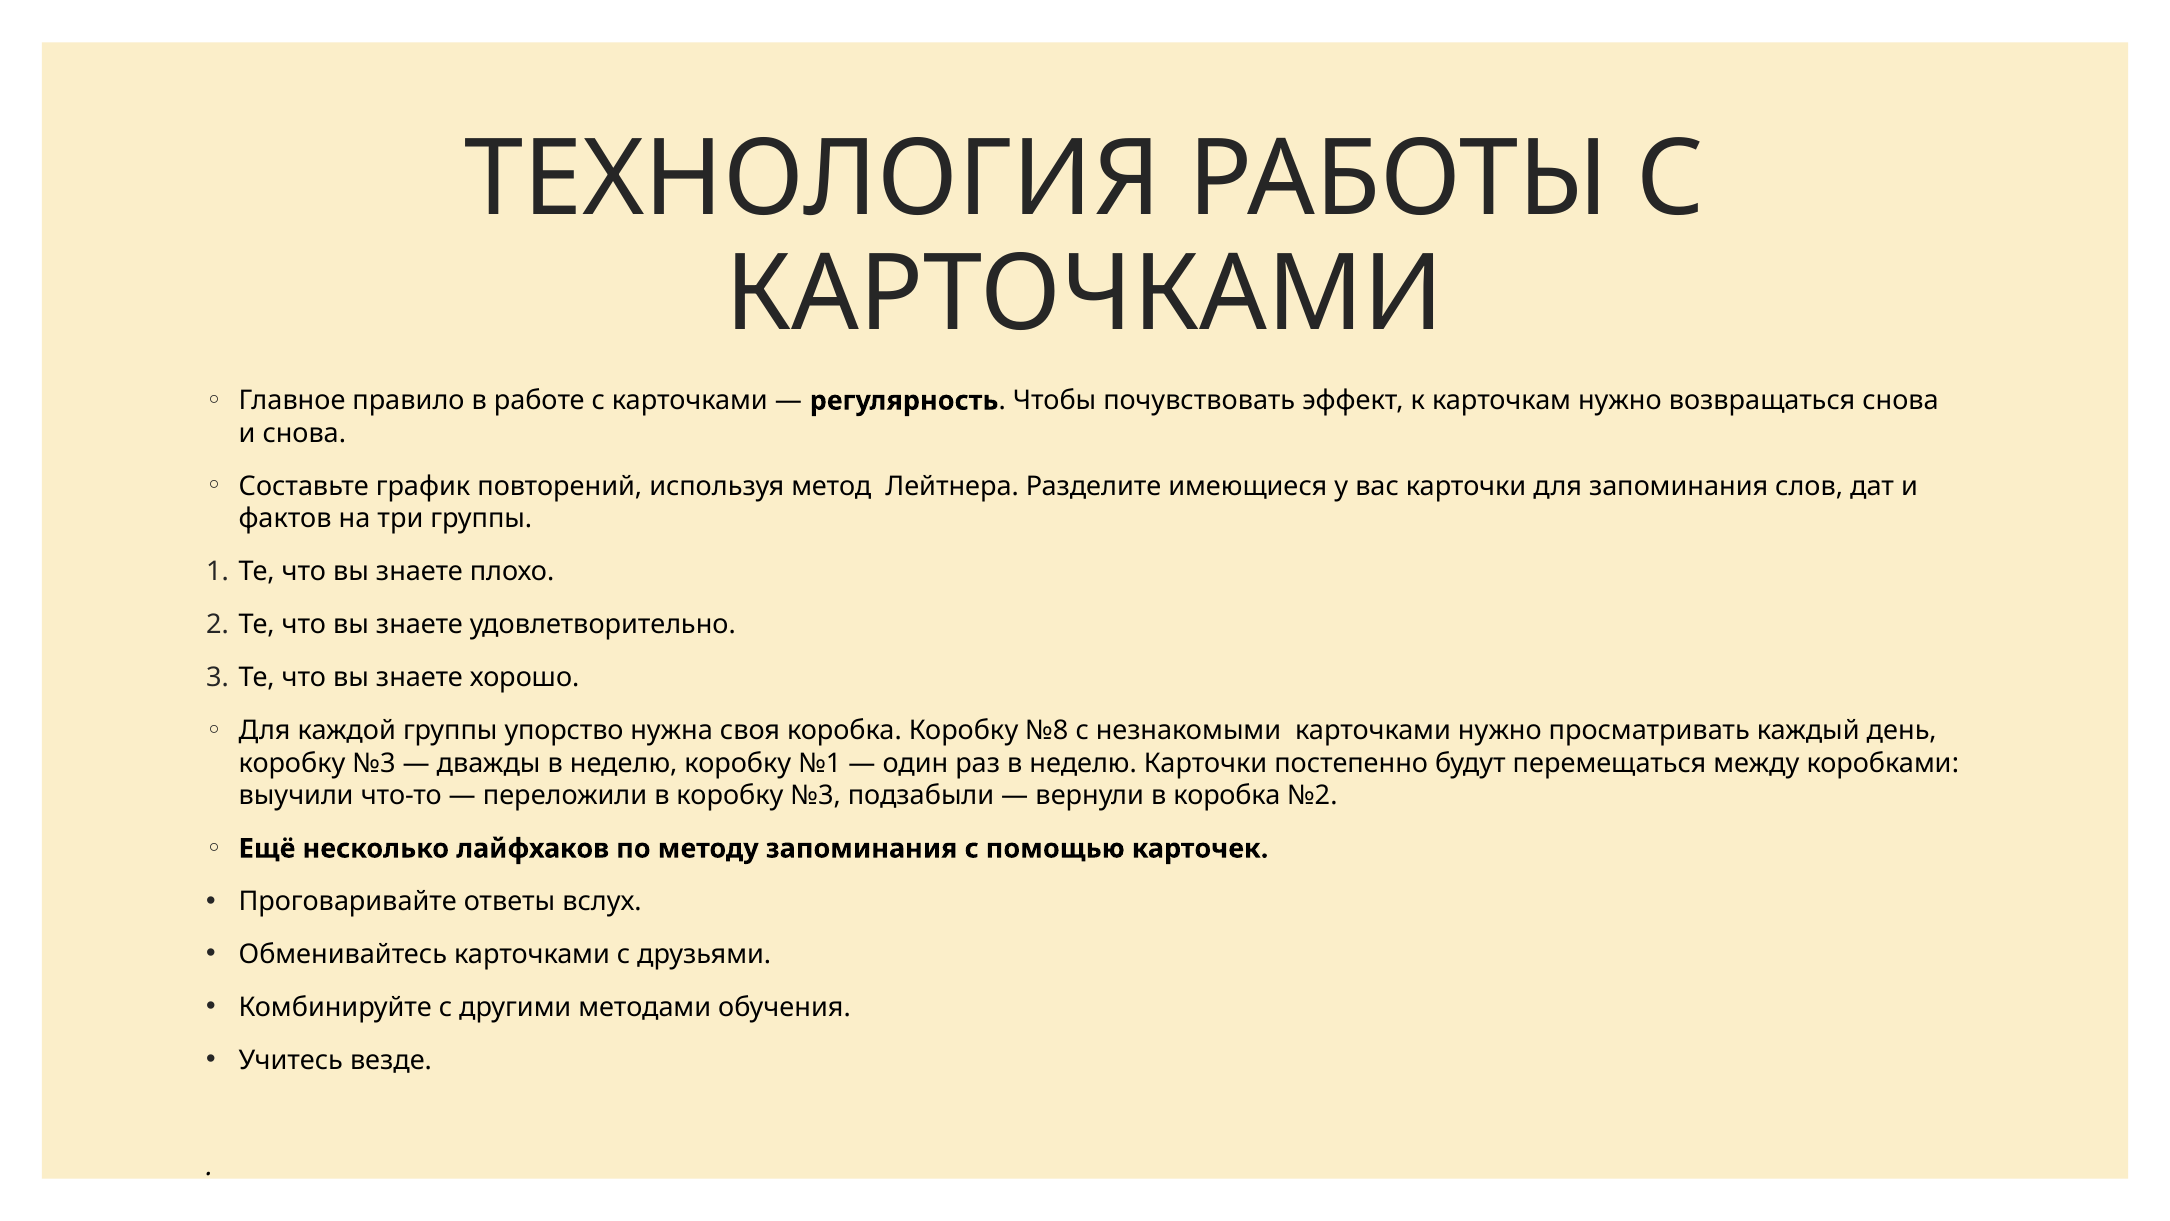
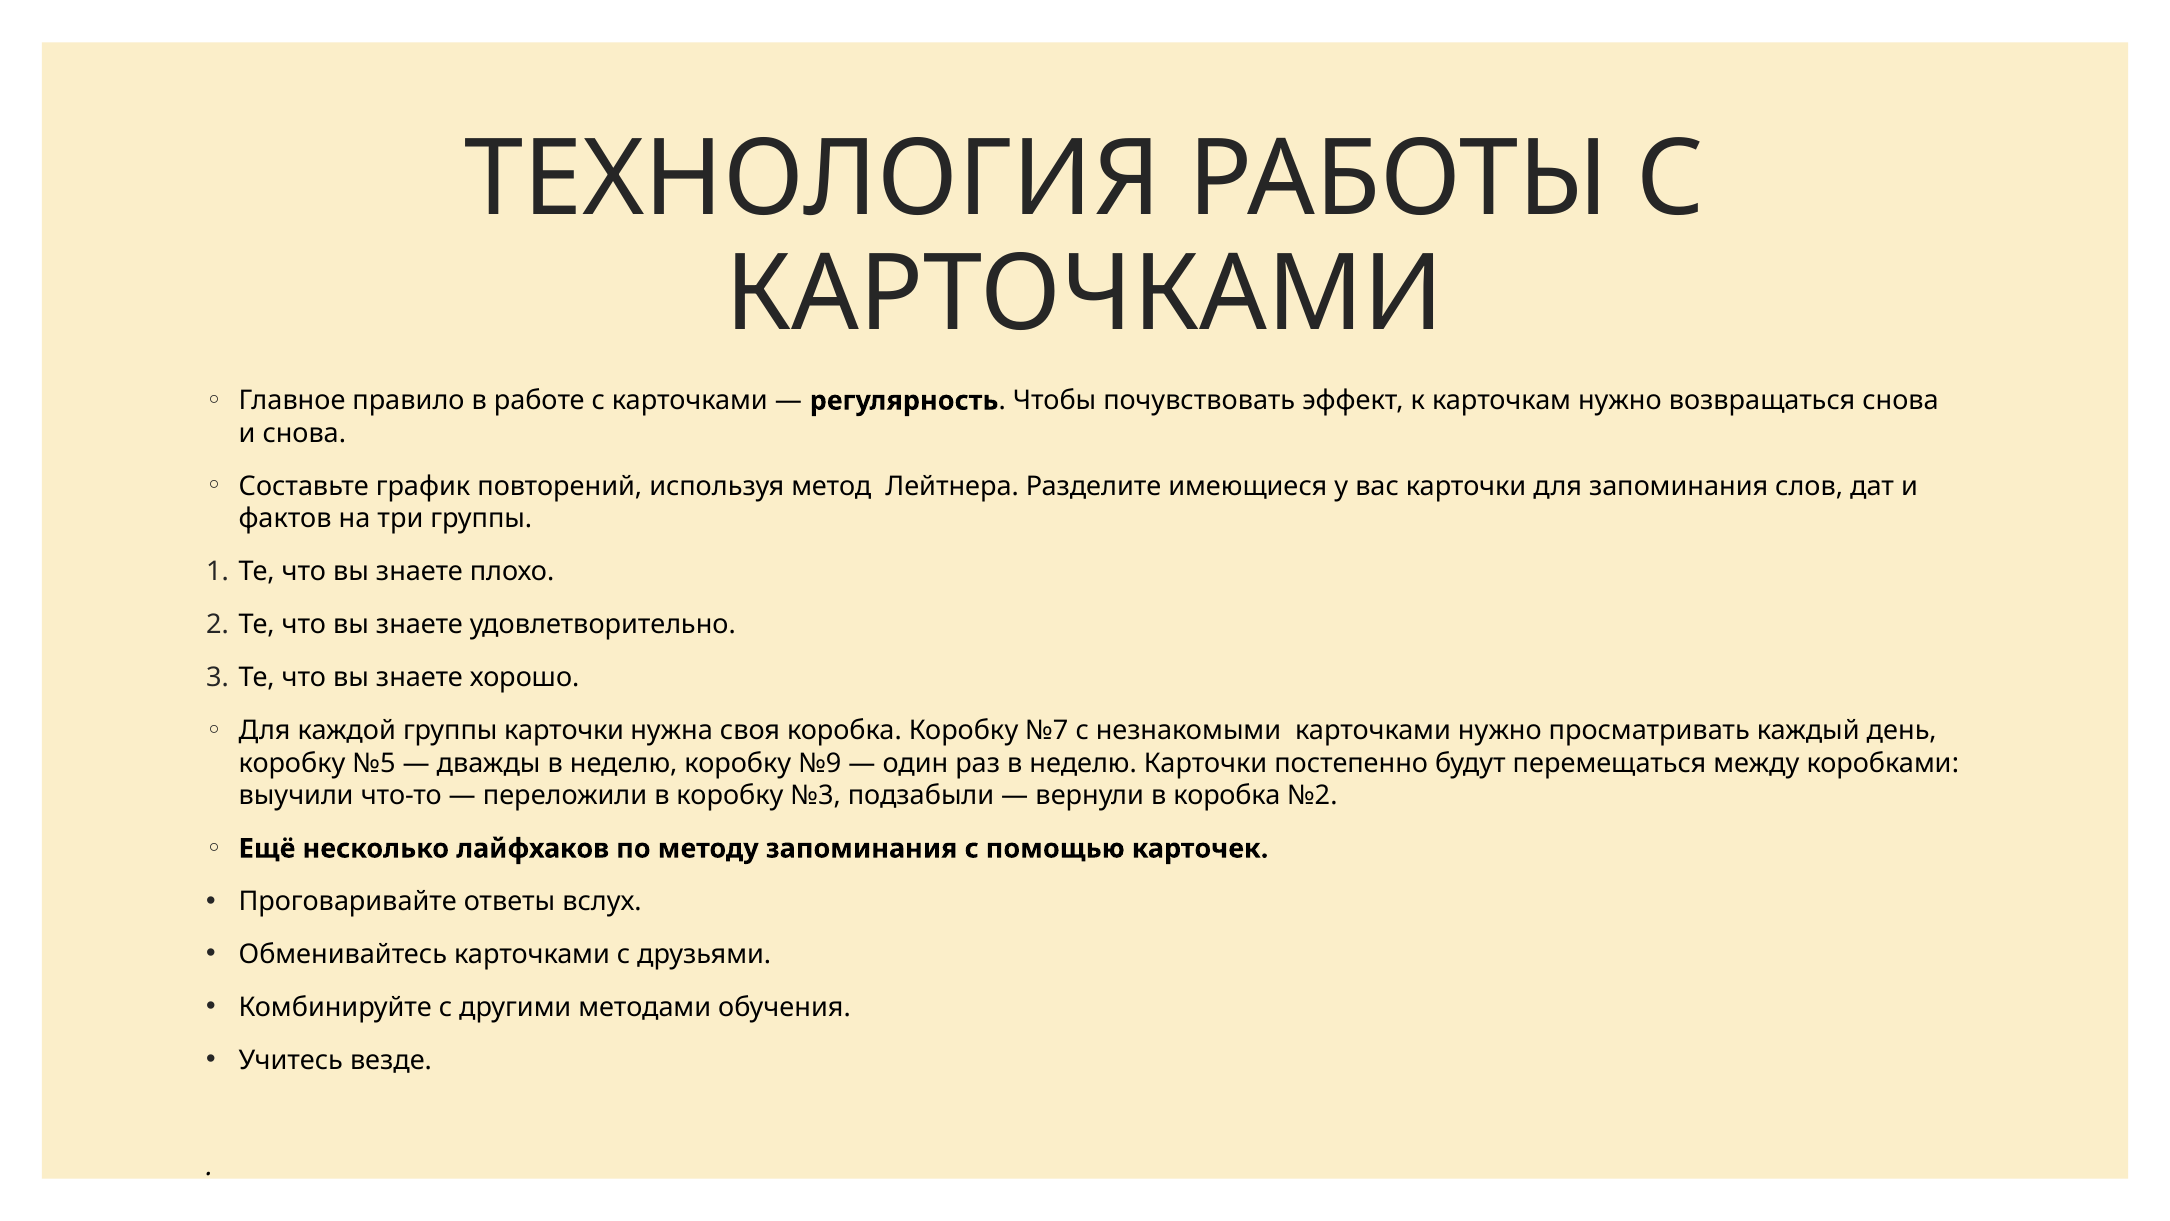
группы упорство: упорство -> карточки
№8: №8 -> №7
№3 at (374, 763): №3 -> №5
№1: №1 -> №9
